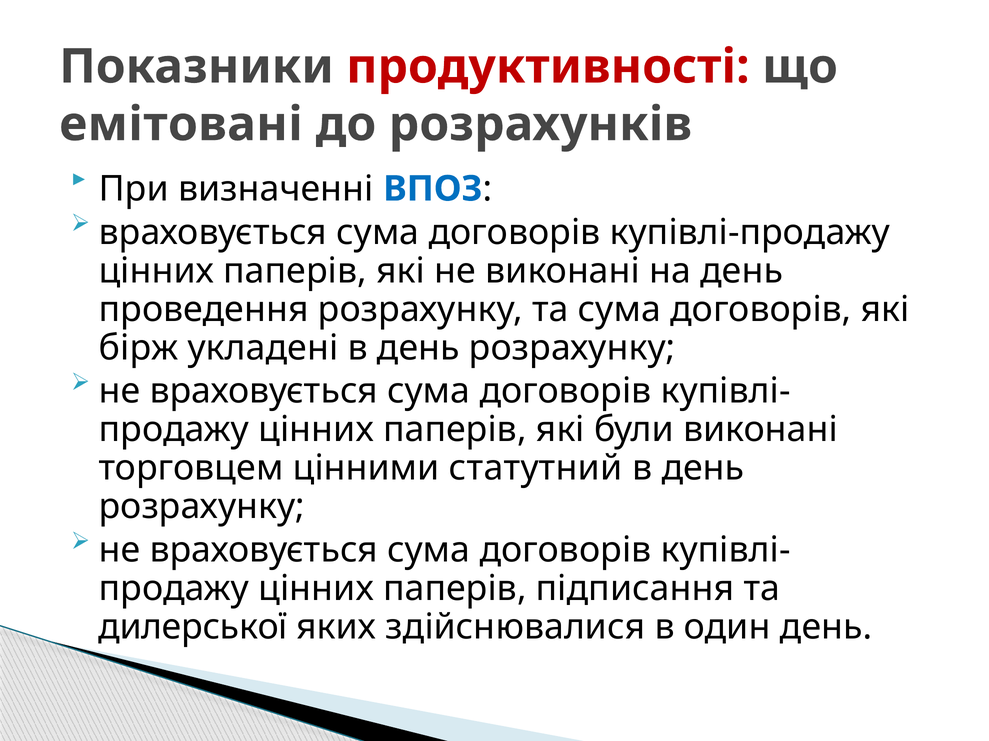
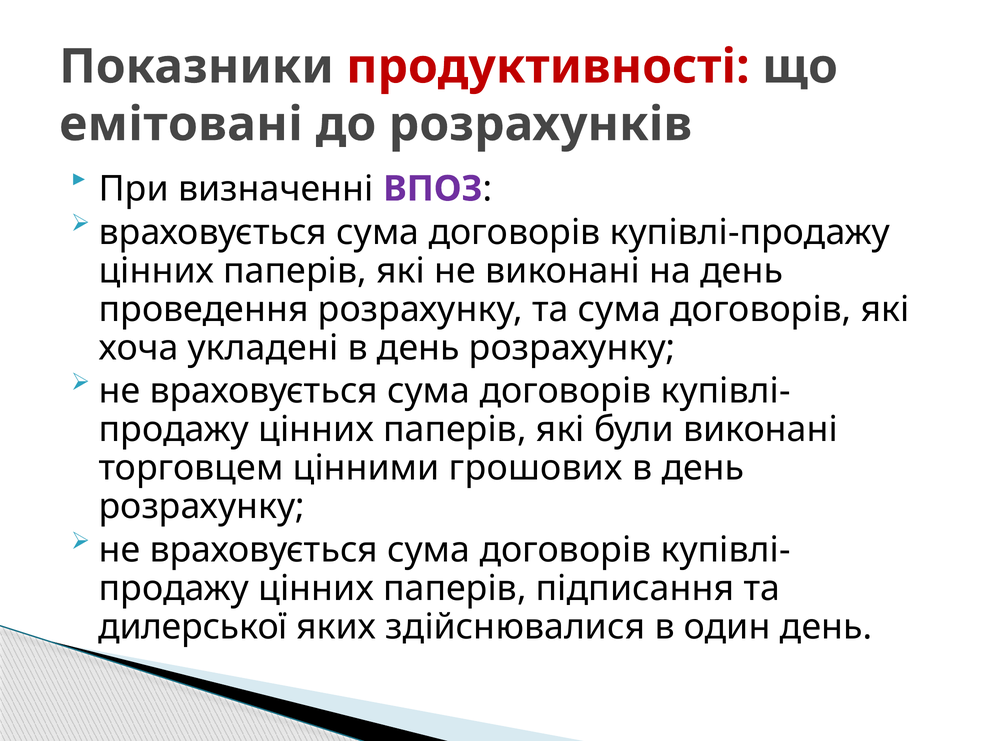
ВПОЗ colour: blue -> purple
бірж: бірж -> хоча
статутний: статутний -> грошових
